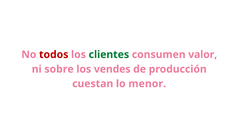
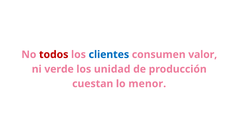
clientes colour: green -> blue
sobre: sobre -> verde
vendes: vendes -> unidad
